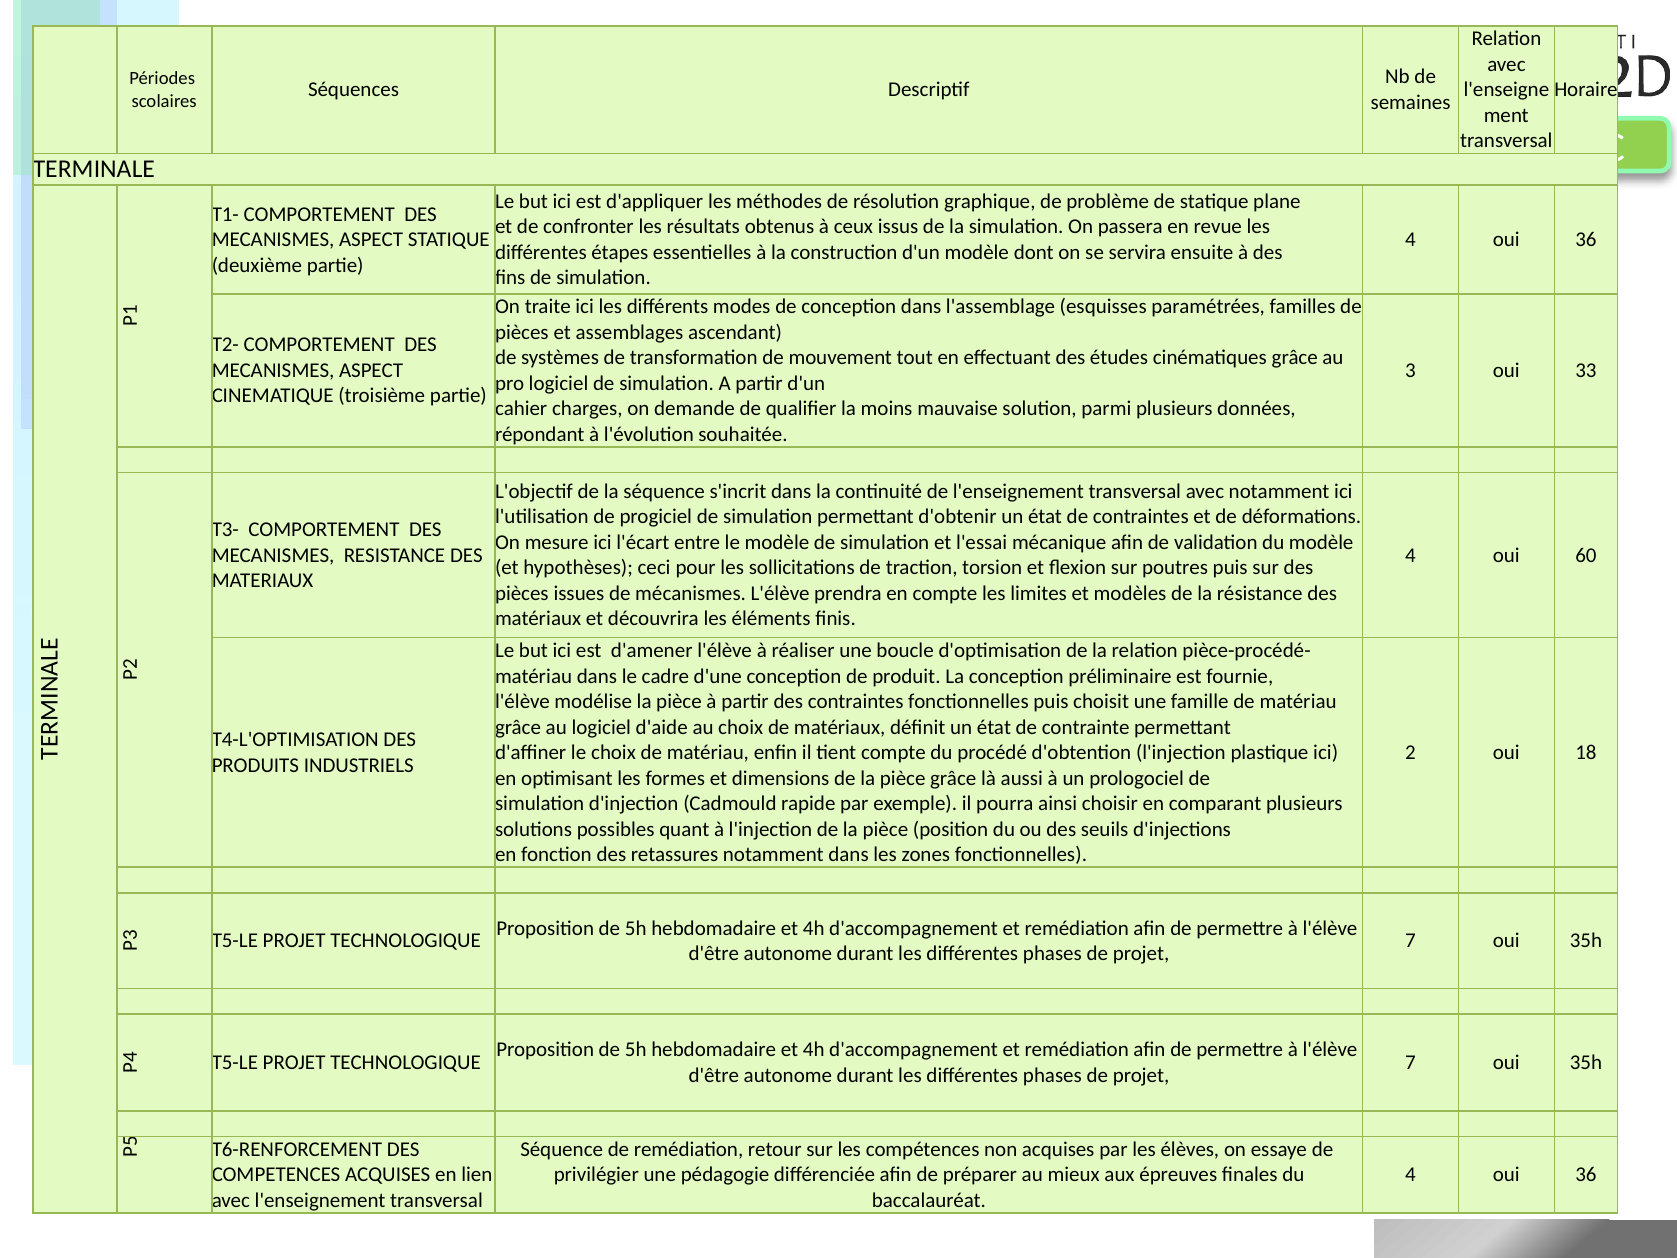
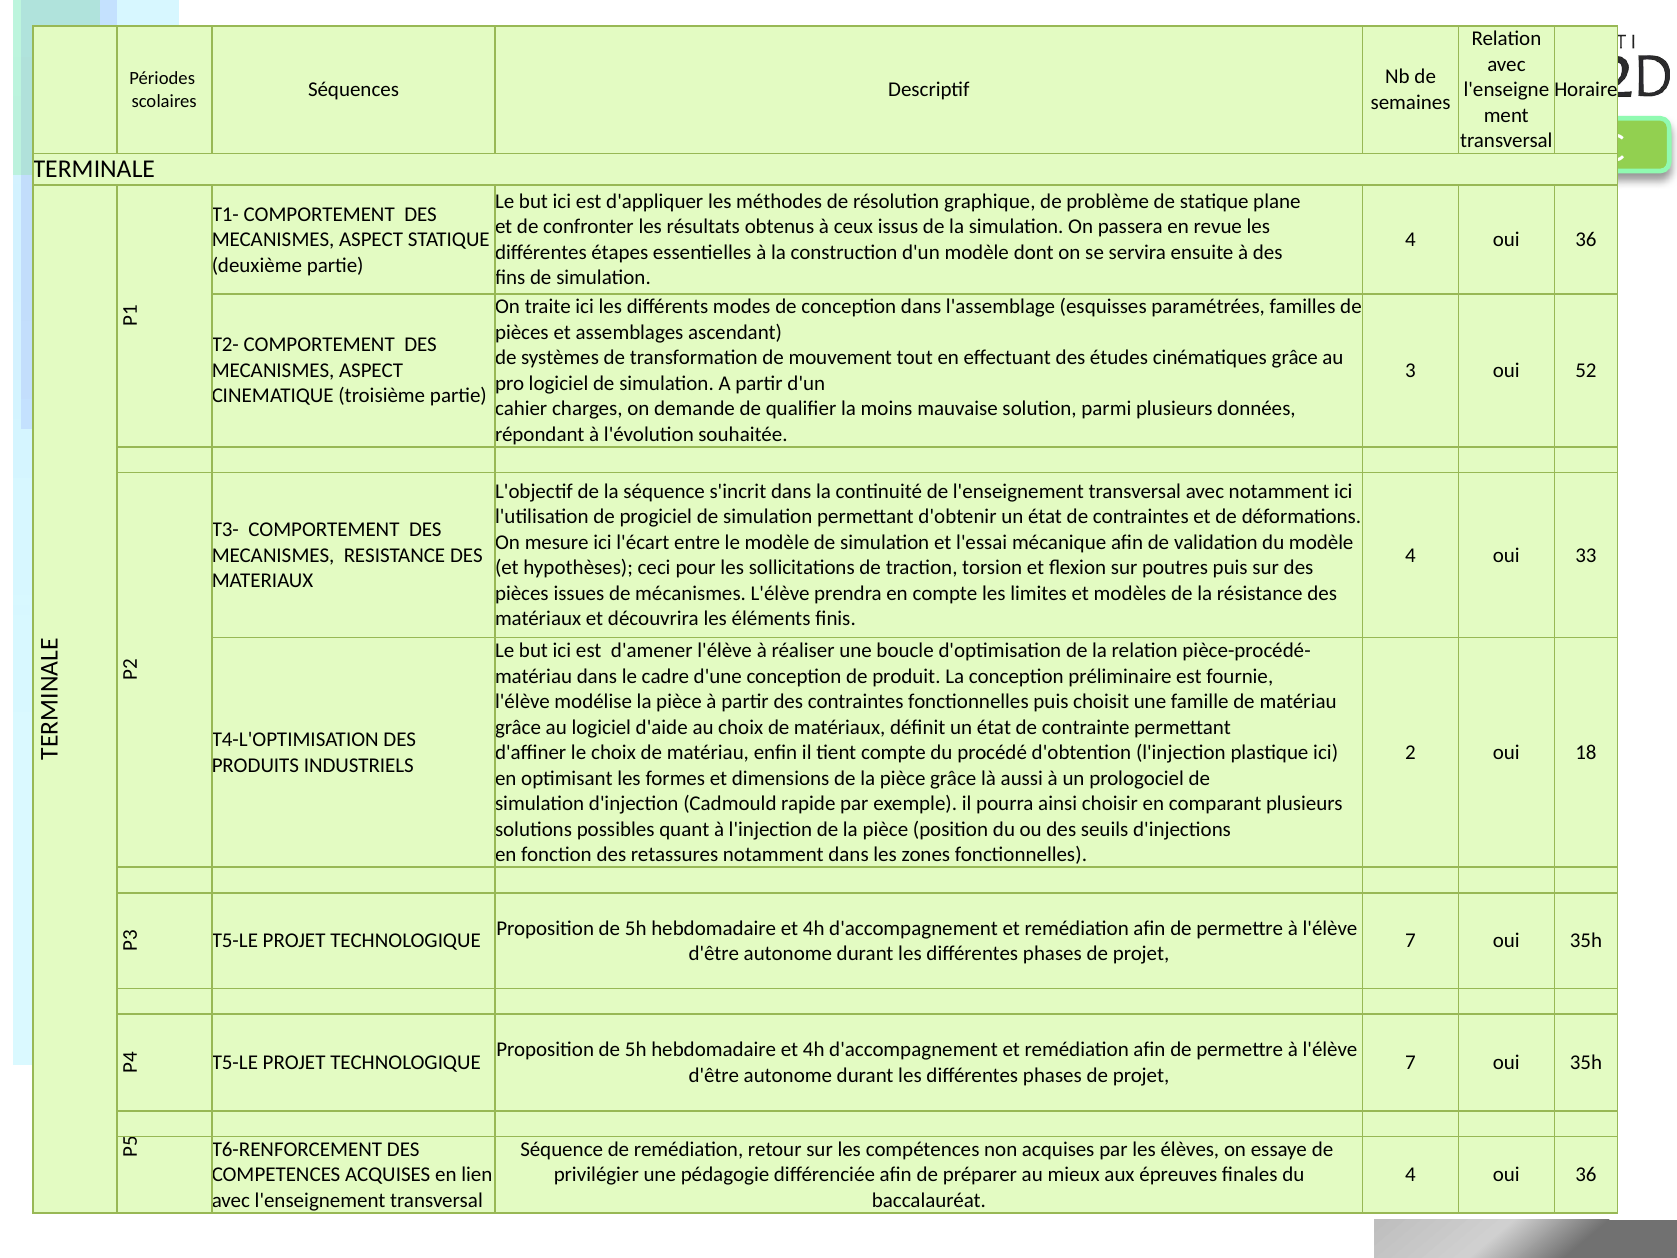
33: 33 -> 52
60: 60 -> 33
